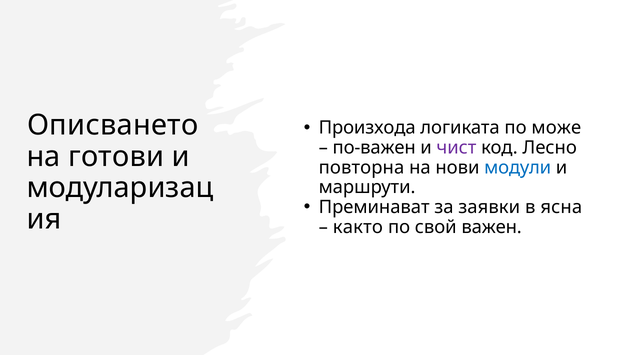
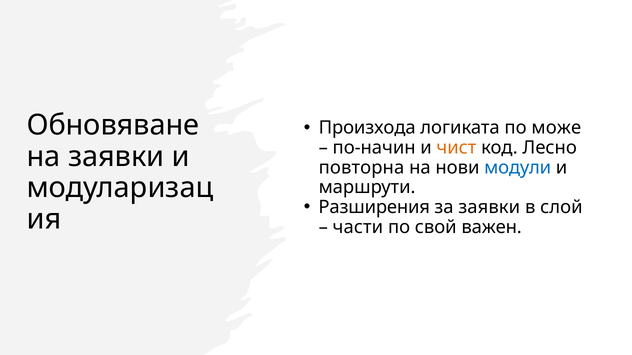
Описването: Описването -> Обновяване
по-важен: по-важен -> по-начин
чист colour: purple -> orange
на готови: готови -> заявки
Преминават: Преминават -> Разширения
ясна: ясна -> слой
както: както -> части
